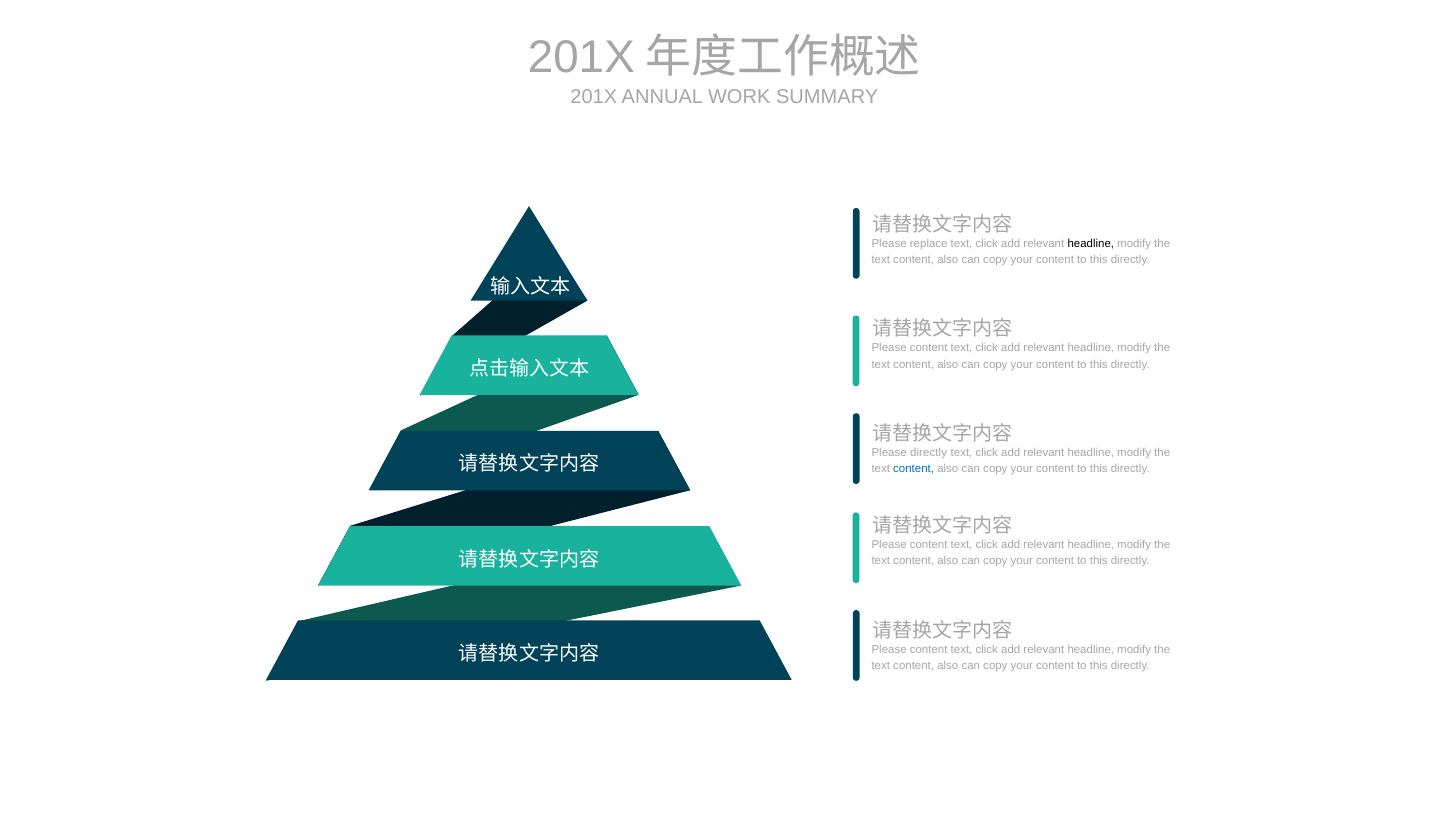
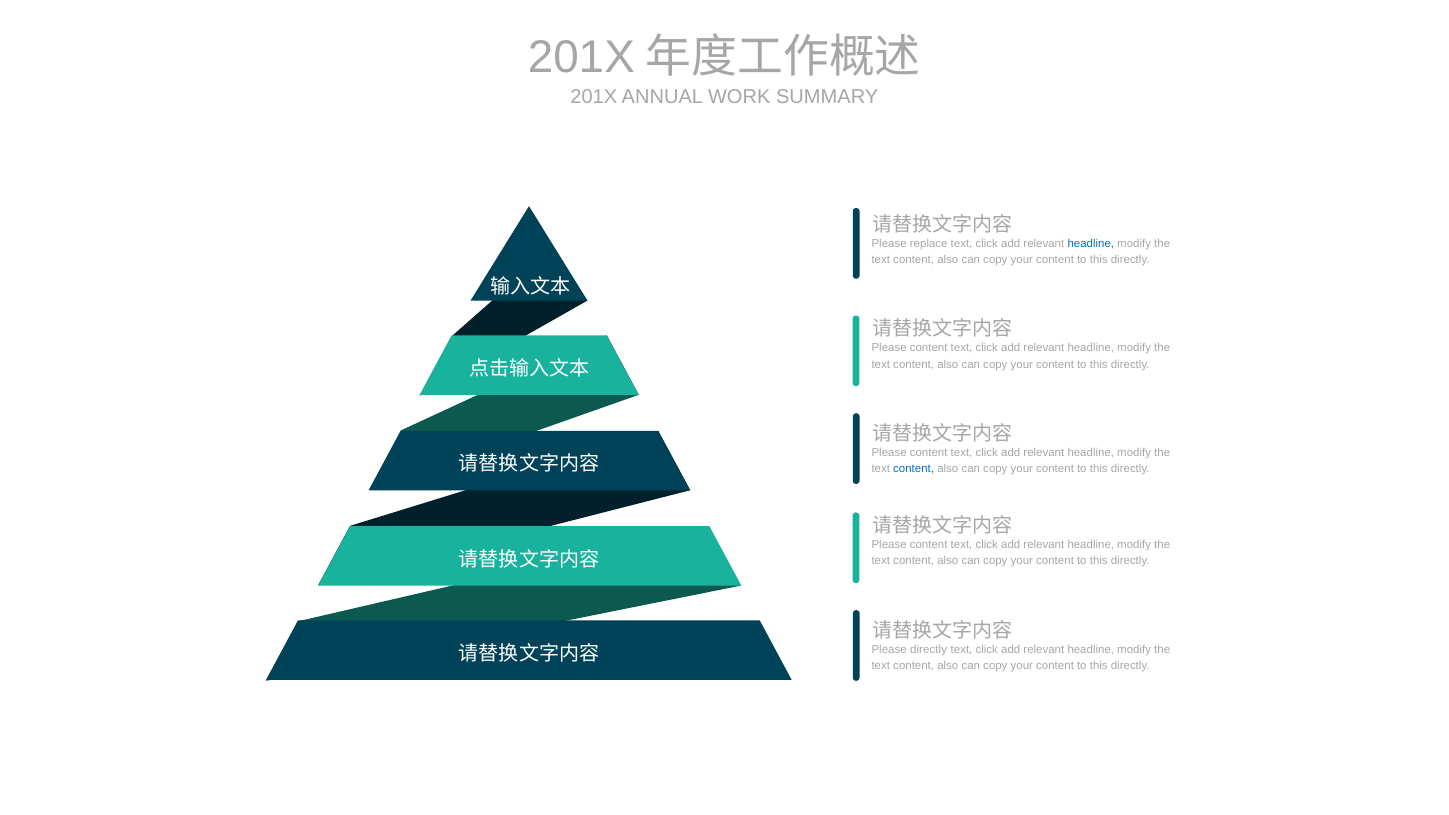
headline at (1091, 243) colour: black -> blue
directly at (929, 452): directly -> content
content at (929, 649): content -> directly
